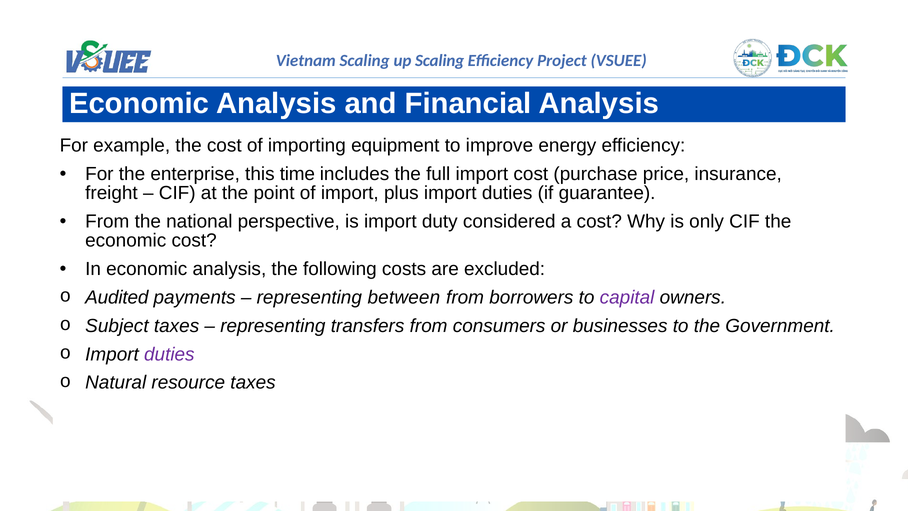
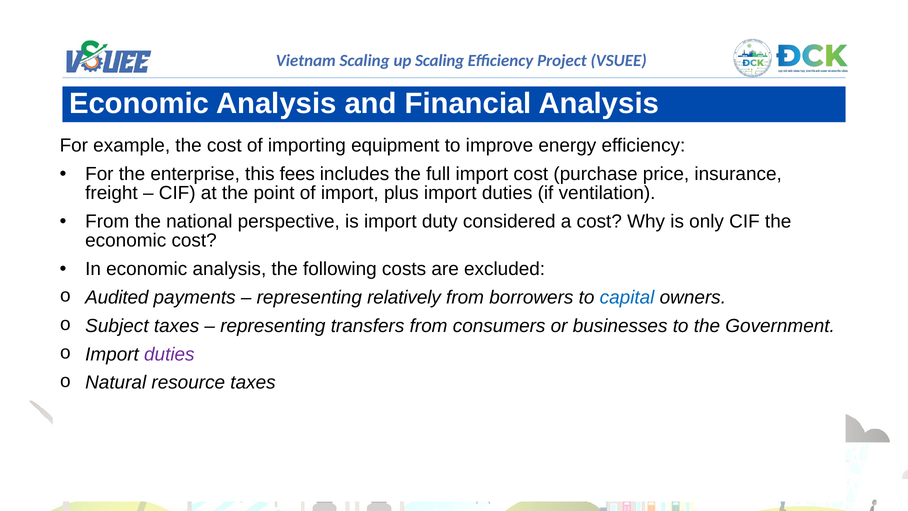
time: time -> fees
guarantee: guarantee -> ventilation
between: between -> relatively
capital colour: purple -> blue
